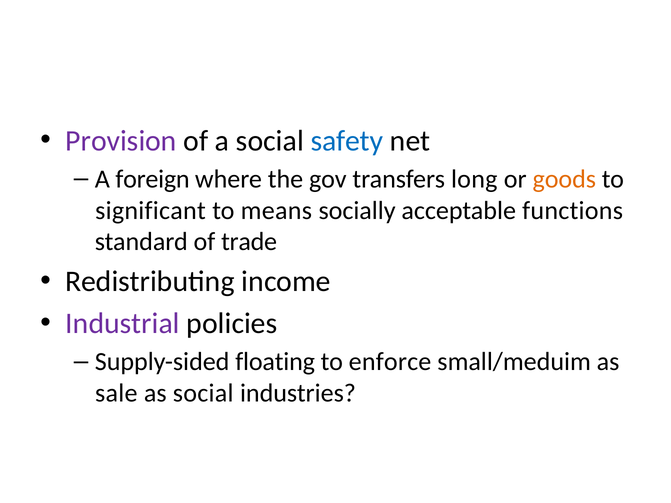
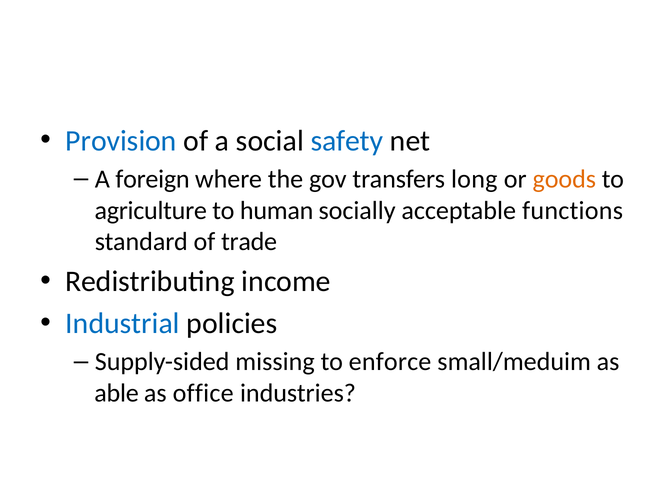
Provision colour: purple -> blue
significant: significant -> agriculture
means: means -> human
Industrial colour: purple -> blue
floating: floating -> missing
sale: sale -> able
as social: social -> office
